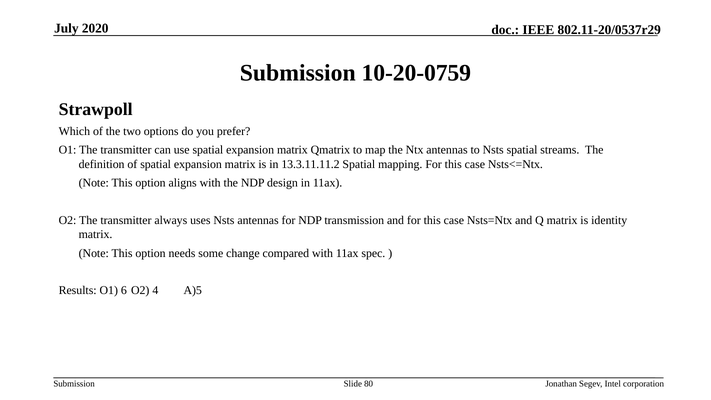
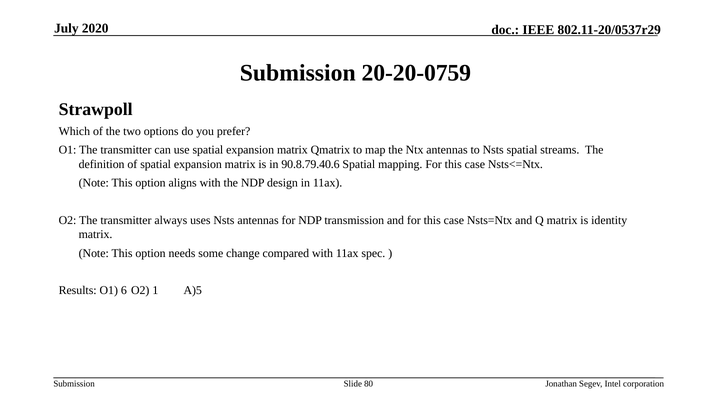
10-20-0759: 10-20-0759 -> 20-20-0759
13.3.11.11.2: 13.3.11.11.2 -> 90.8.79.40.6
4: 4 -> 1
